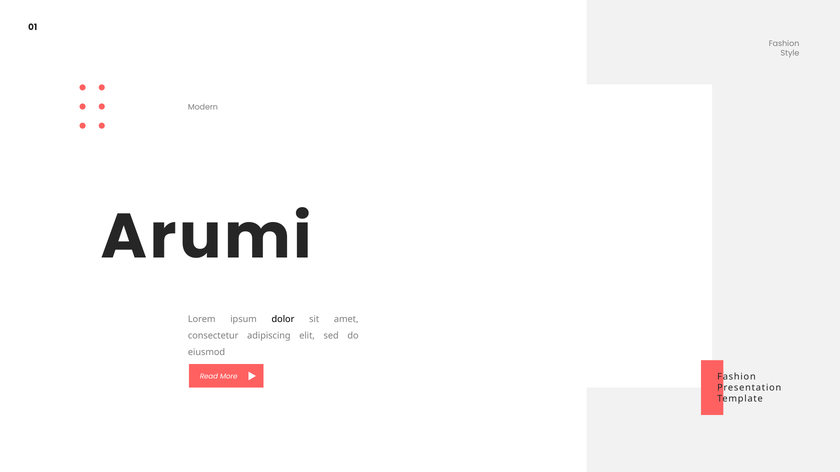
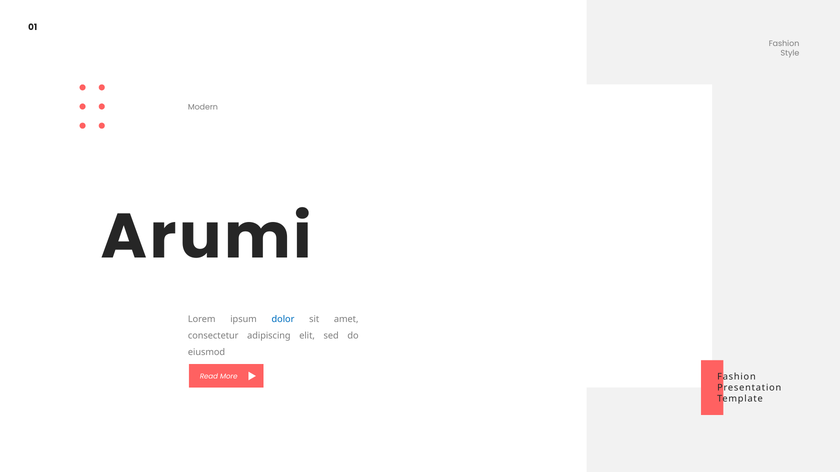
dolor colour: black -> blue
